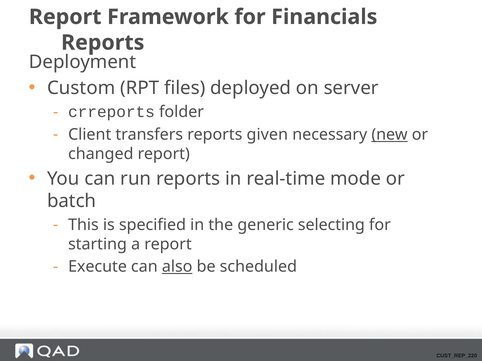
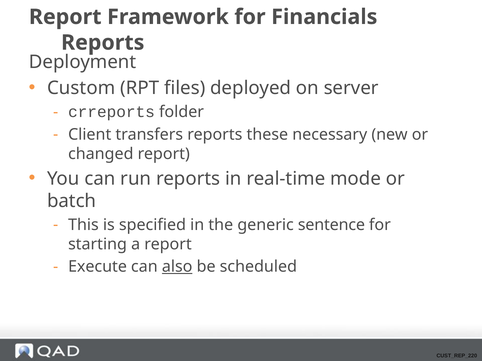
given: given -> these
new underline: present -> none
selecting: selecting -> sentence
